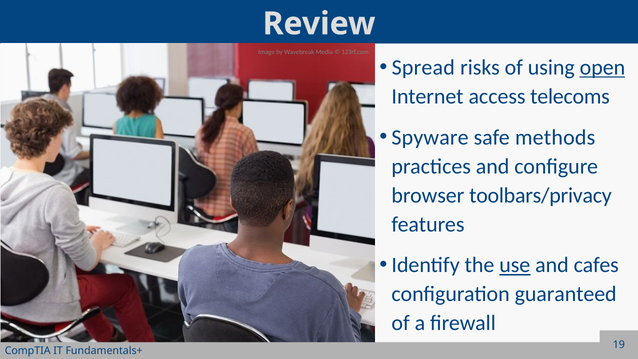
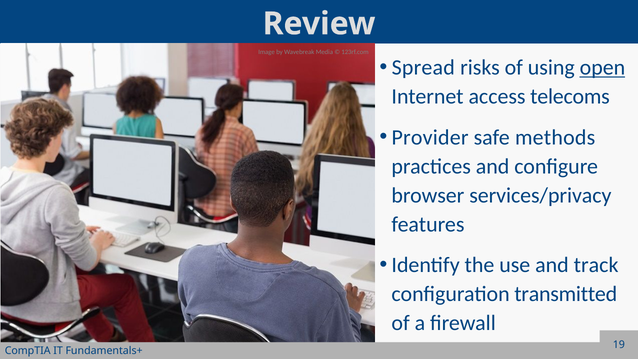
Spyware: Spyware -> Provider
toolbars/privacy: toolbars/privacy -> services/privacy
use underline: present -> none
cafes: cafes -> track
guaranteed: guaranteed -> transmitted
